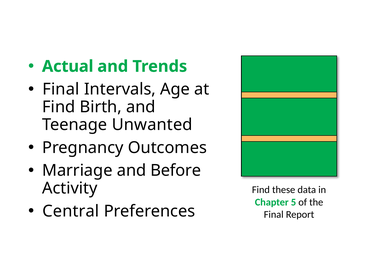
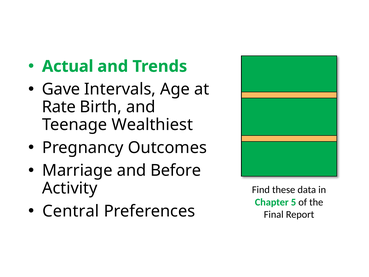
Final at (61, 89): Final -> Gave
Find at (59, 107): Find -> Rate
Unwanted: Unwanted -> Wealthiest
